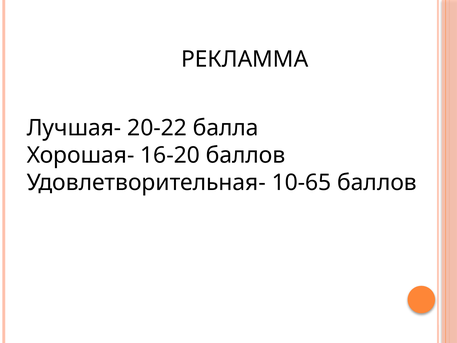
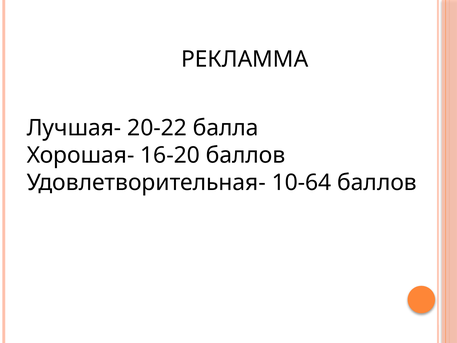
10-65: 10-65 -> 10-64
